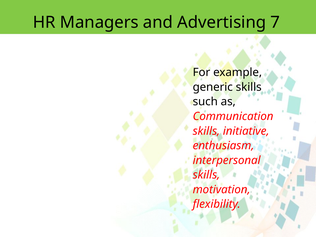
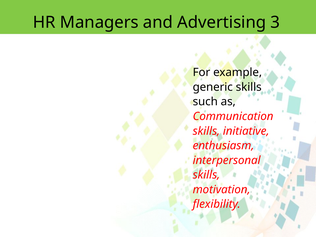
7: 7 -> 3
